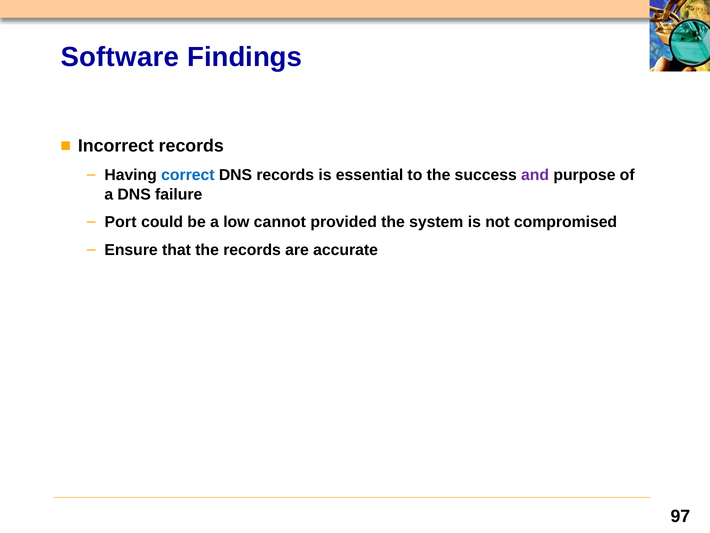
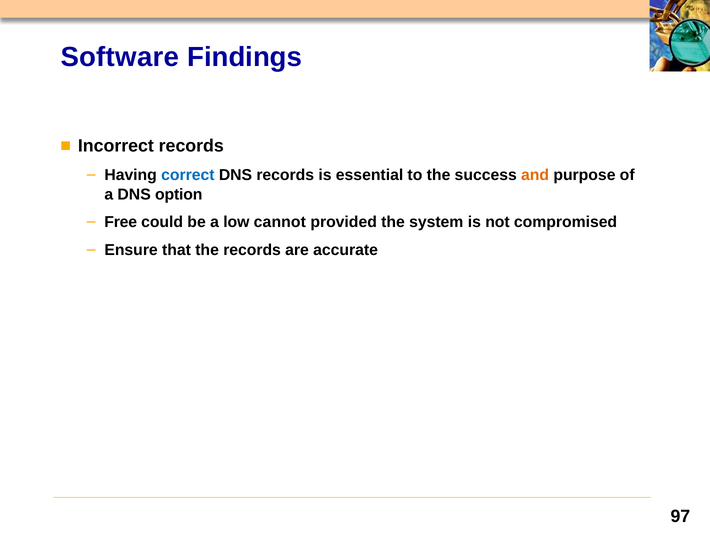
and colour: purple -> orange
failure: failure -> option
Port: Port -> Free
